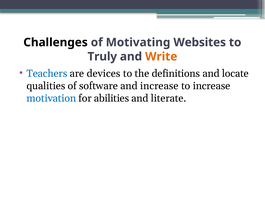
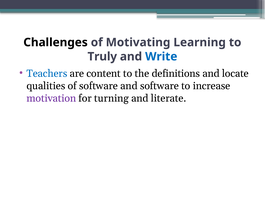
Websites: Websites -> Learning
Write colour: orange -> blue
devices: devices -> content
and increase: increase -> software
motivation colour: blue -> purple
abilities: abilities -> turning
